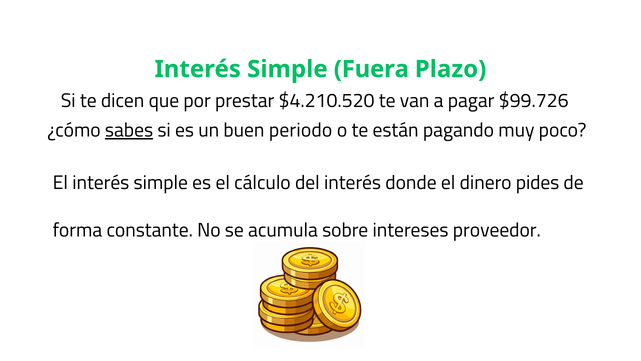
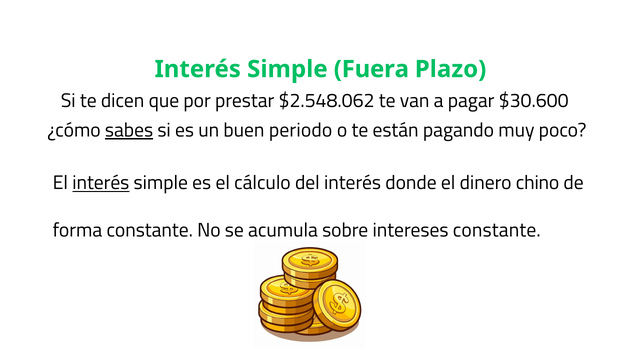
$4.210.520: $4.210.520 -> $2.548.062
$99.726: $99.726 -> $30.600
interés at (101, 183) underline: none -> present
pides: pides -> chino
intereses proveedor: proveedor -> constante
